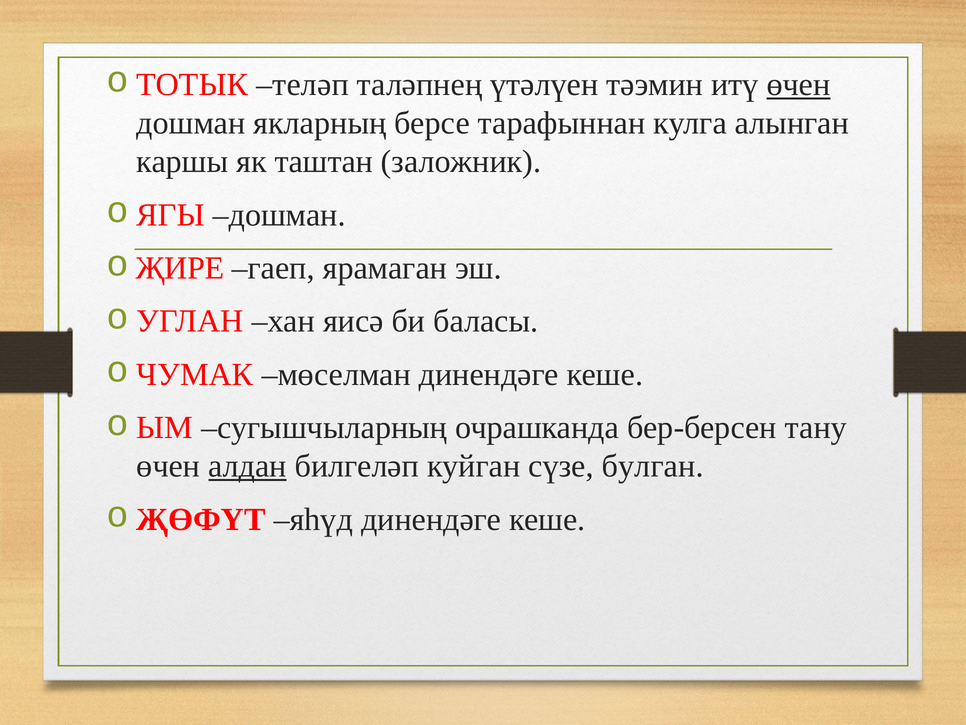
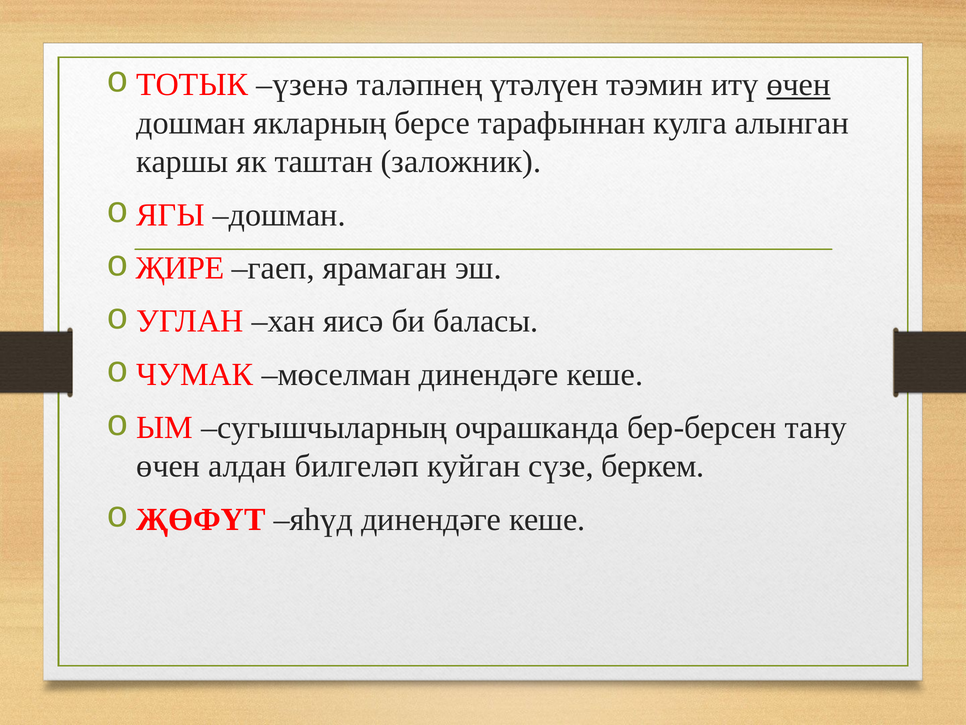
теләп: теләп -> үзенә
алдан underline: present -> none
булган: булган -> беркем
